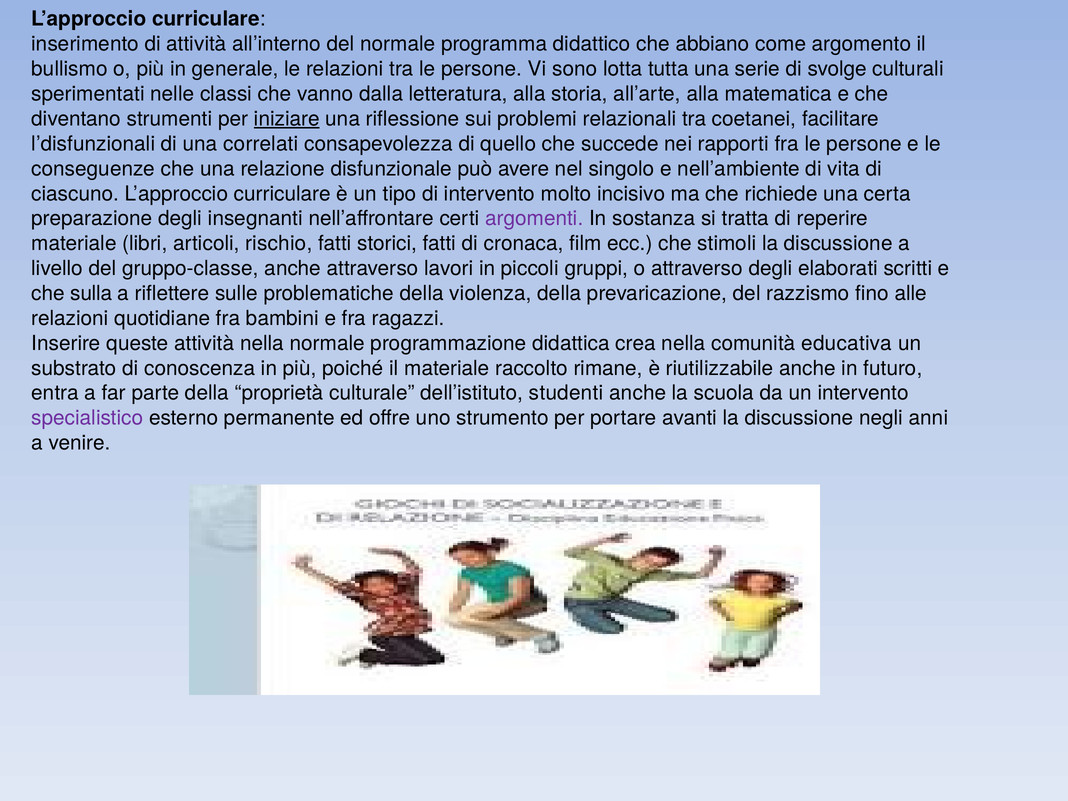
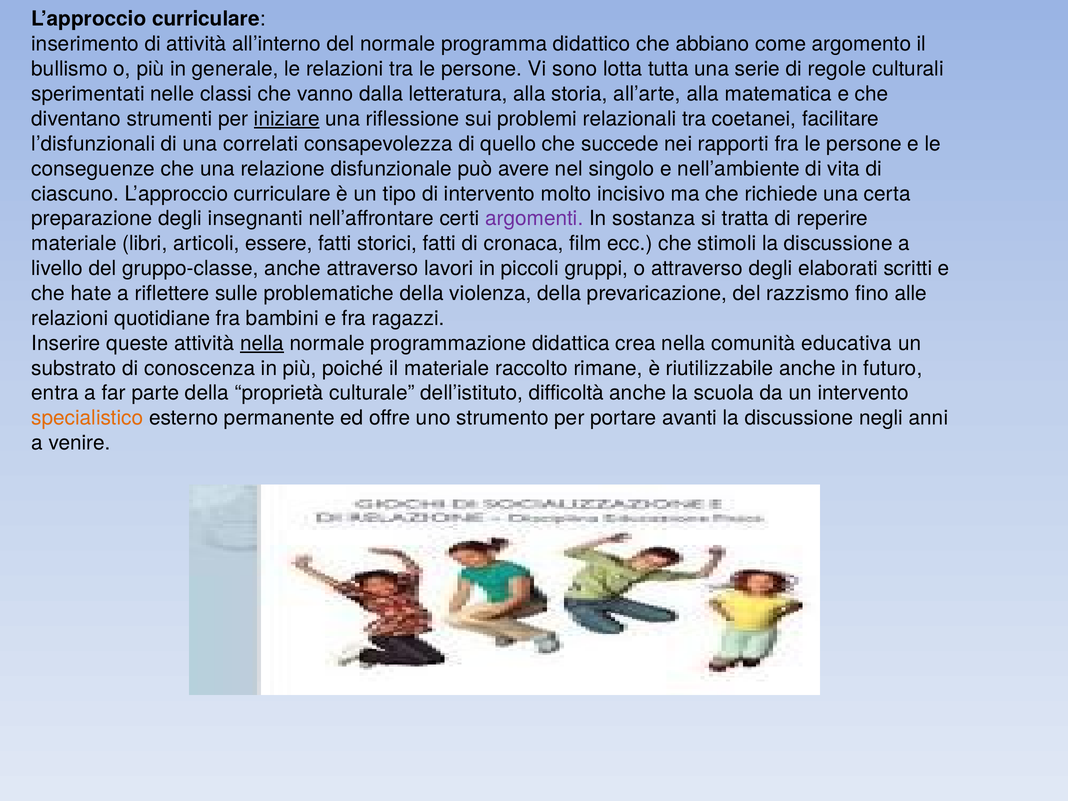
svolge: svolge -> regole
rischio: rischio -> essere
sulla: sulla -> hate
nella at (262, 343) underline: none -> present
studenti: studenti -> difficoltà
specialistico colour: purple -> orange
